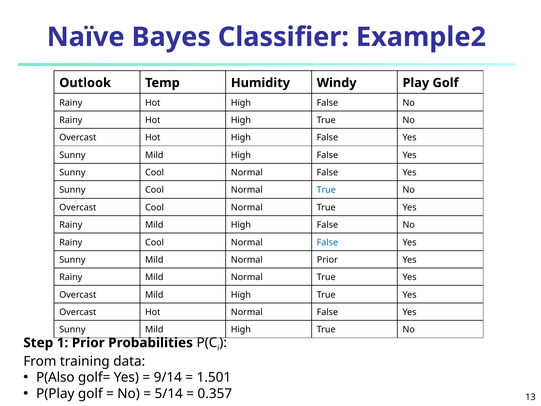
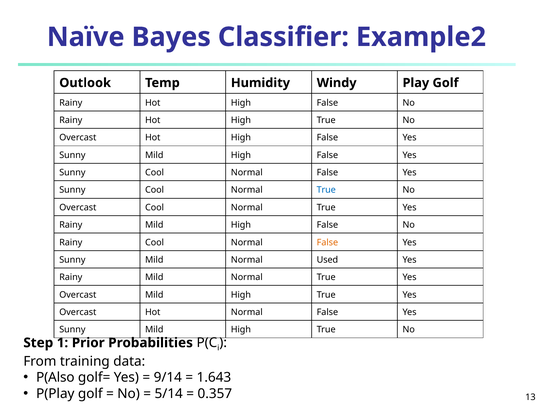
False at (327, 242) colour: blue -> orange
Normal Prior: Prior -> Used
1.501: 1.501 -> 1.643
